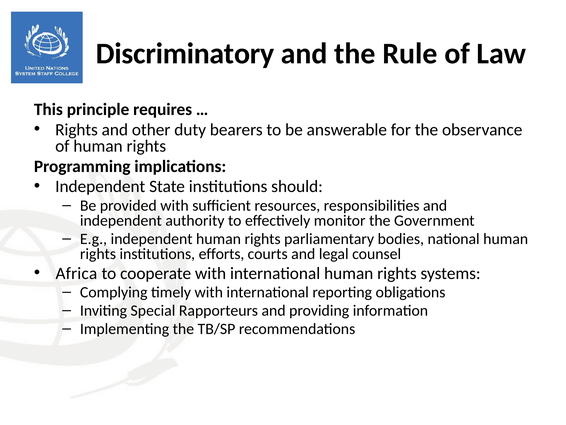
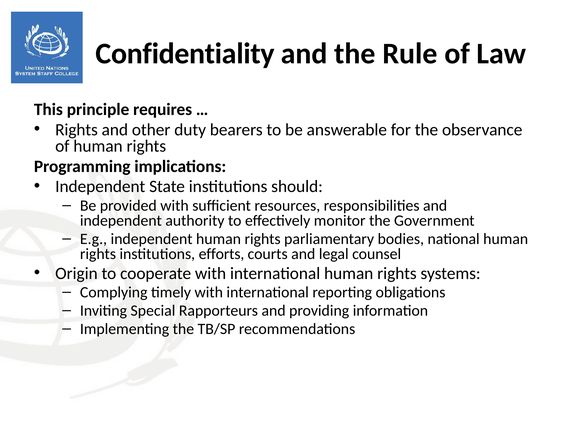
Discriminatory: Discriminatory -> Confidentiality
Africa: Africa -> Origin
